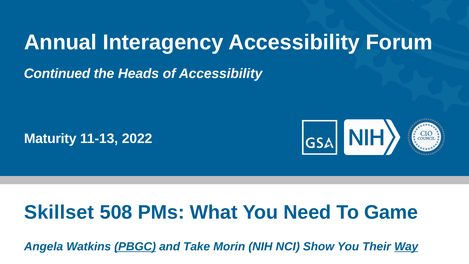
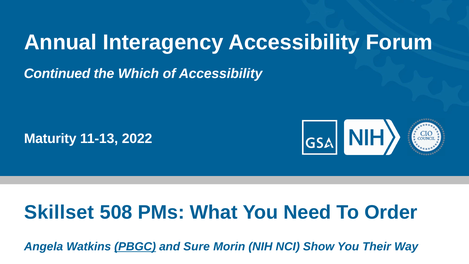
Heads: Heads -> Which
Game: Game -> Order
Take: Take -> Sure
Way underline: present -> none
